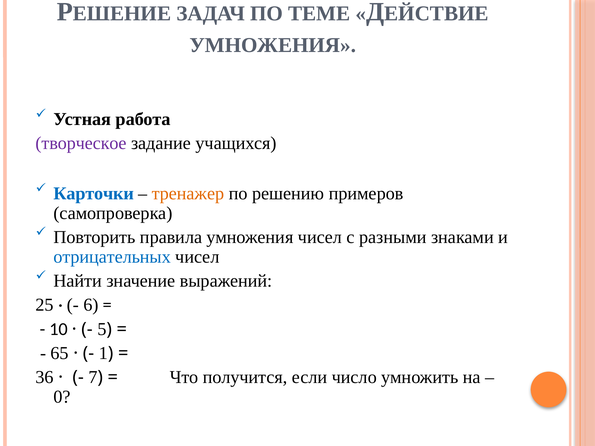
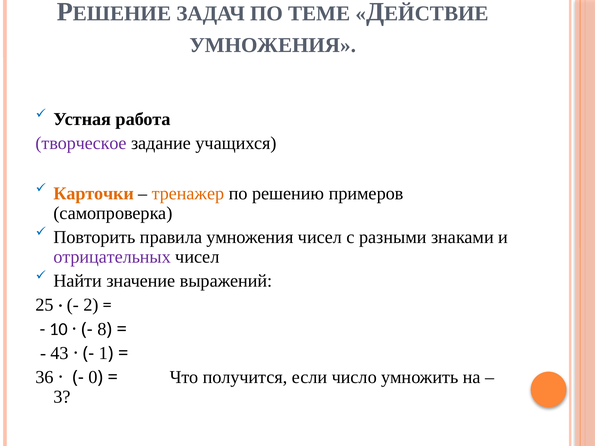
Карточки colour: blue -> orange
отрицательных colour: blue -> purple
6: 6 -> 2
5: 5 -> 8
65: 65 -> 43
7: 7 -> 0
0: 0 -> 3
